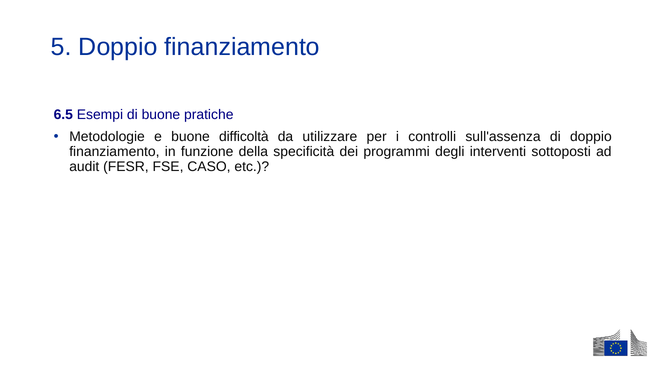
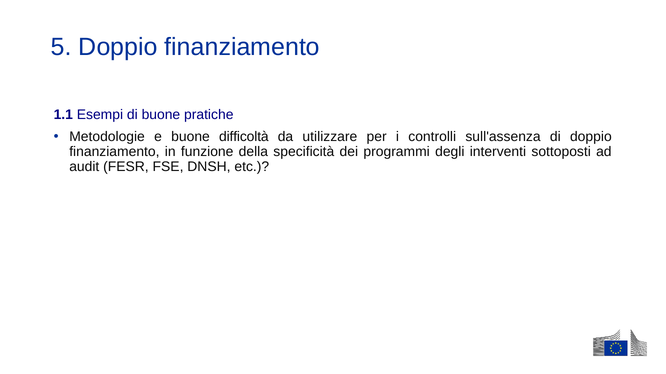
6.5: 6.5 -> 1.1
CASO: CASO -> DNSH
